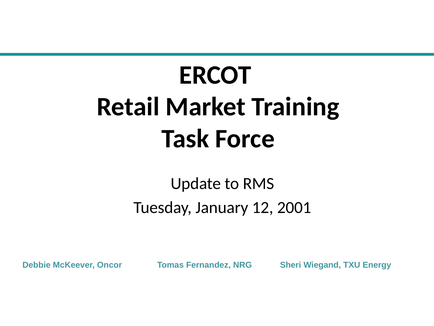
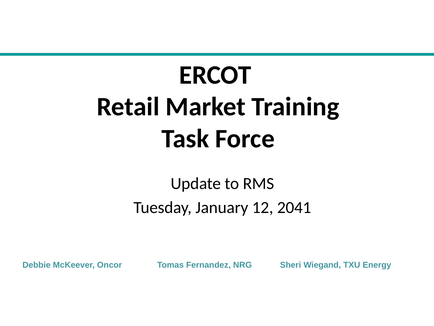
2001: 2001 -> 2041
